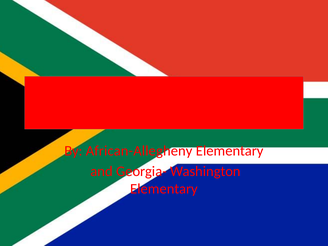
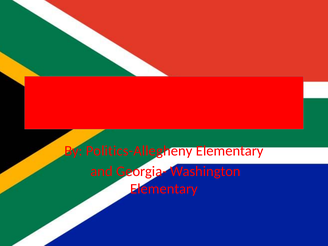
African-Allegheny: African-Allegheny -> Politics-Allegheny
